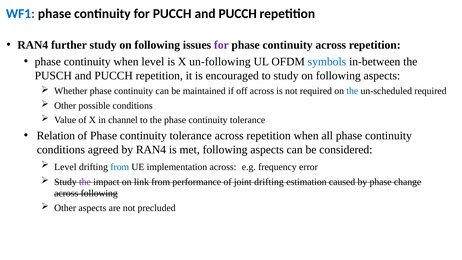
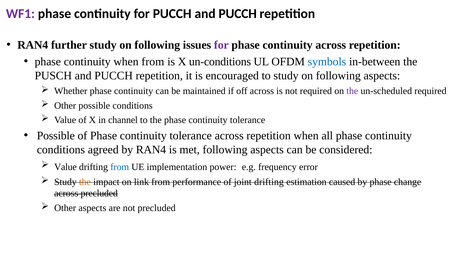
WF1 colour: blue -> purple
when level: level -> from
un-following: un-following -> un-conditions
the at (352, 91) colour: blue -> purple
Relation at (56, 136): Relation -> Possible
Level at (65, 167): Level -> Value
implementation across: across -> power
the at (85, 182) colour: purple -> orange
across following: following -> precluded
